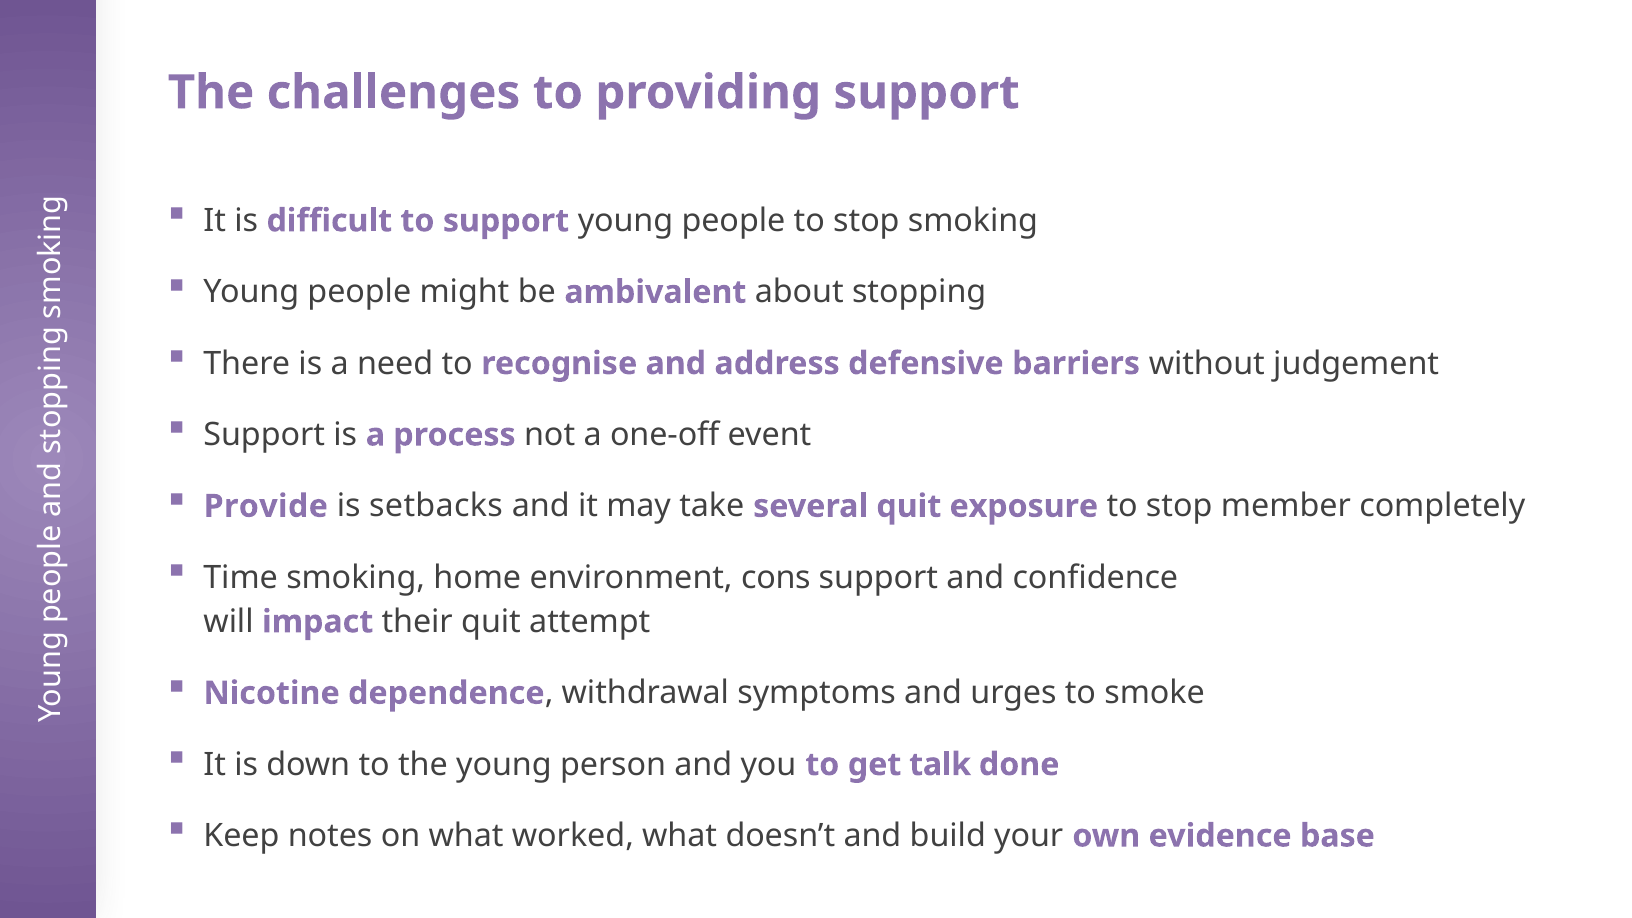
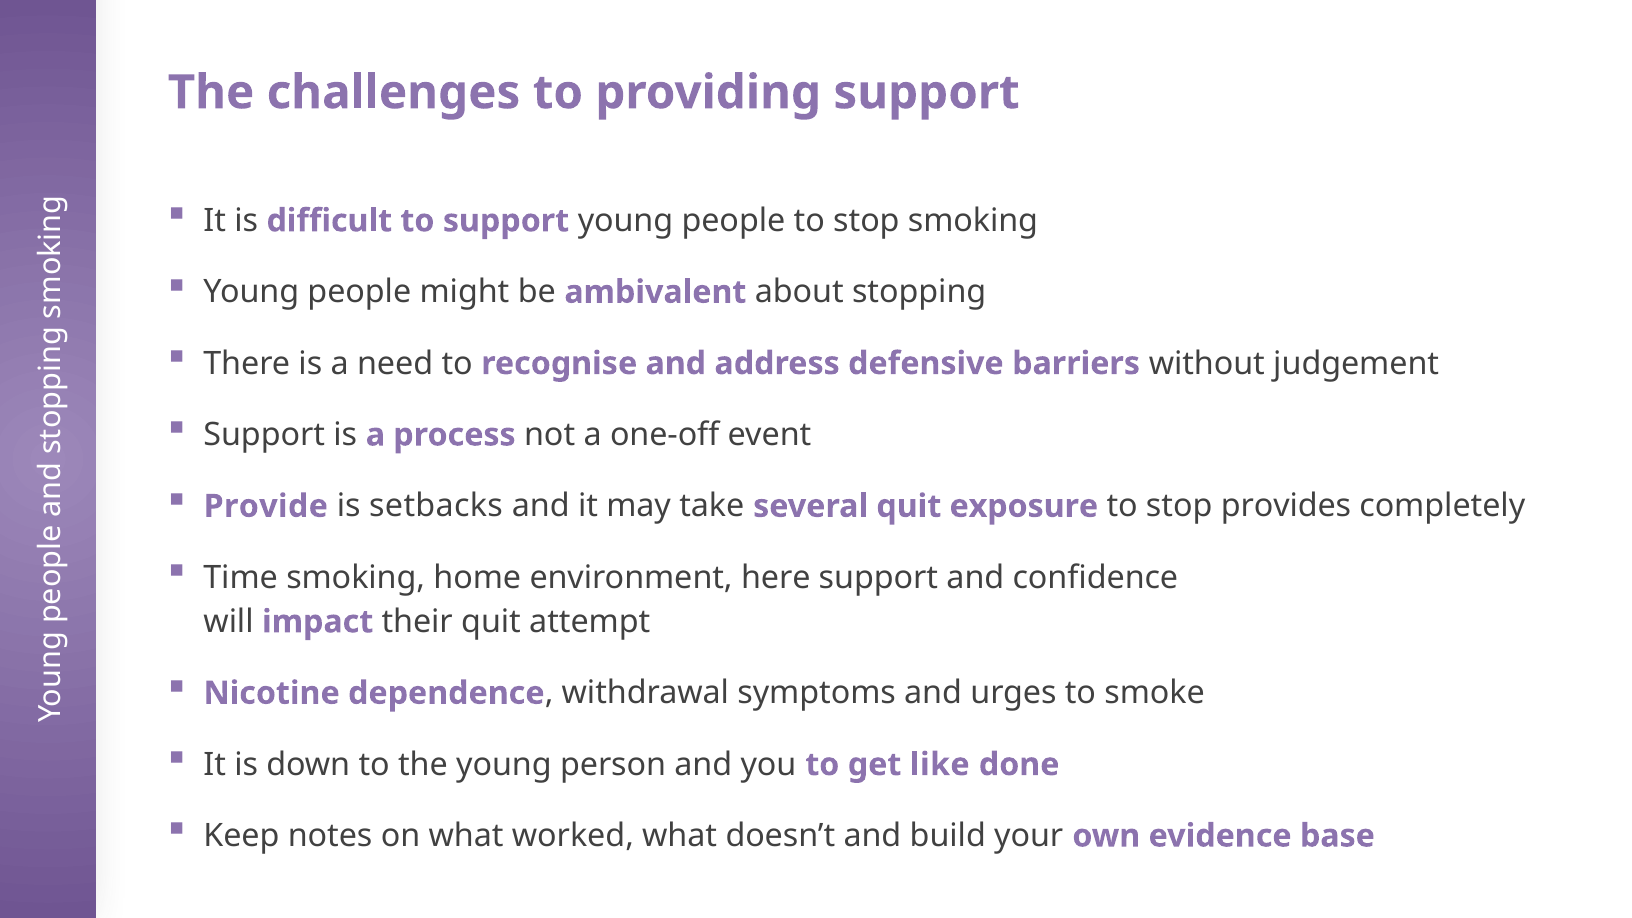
member: member -> provides
cons: cons -> here
talk: talk -> like
